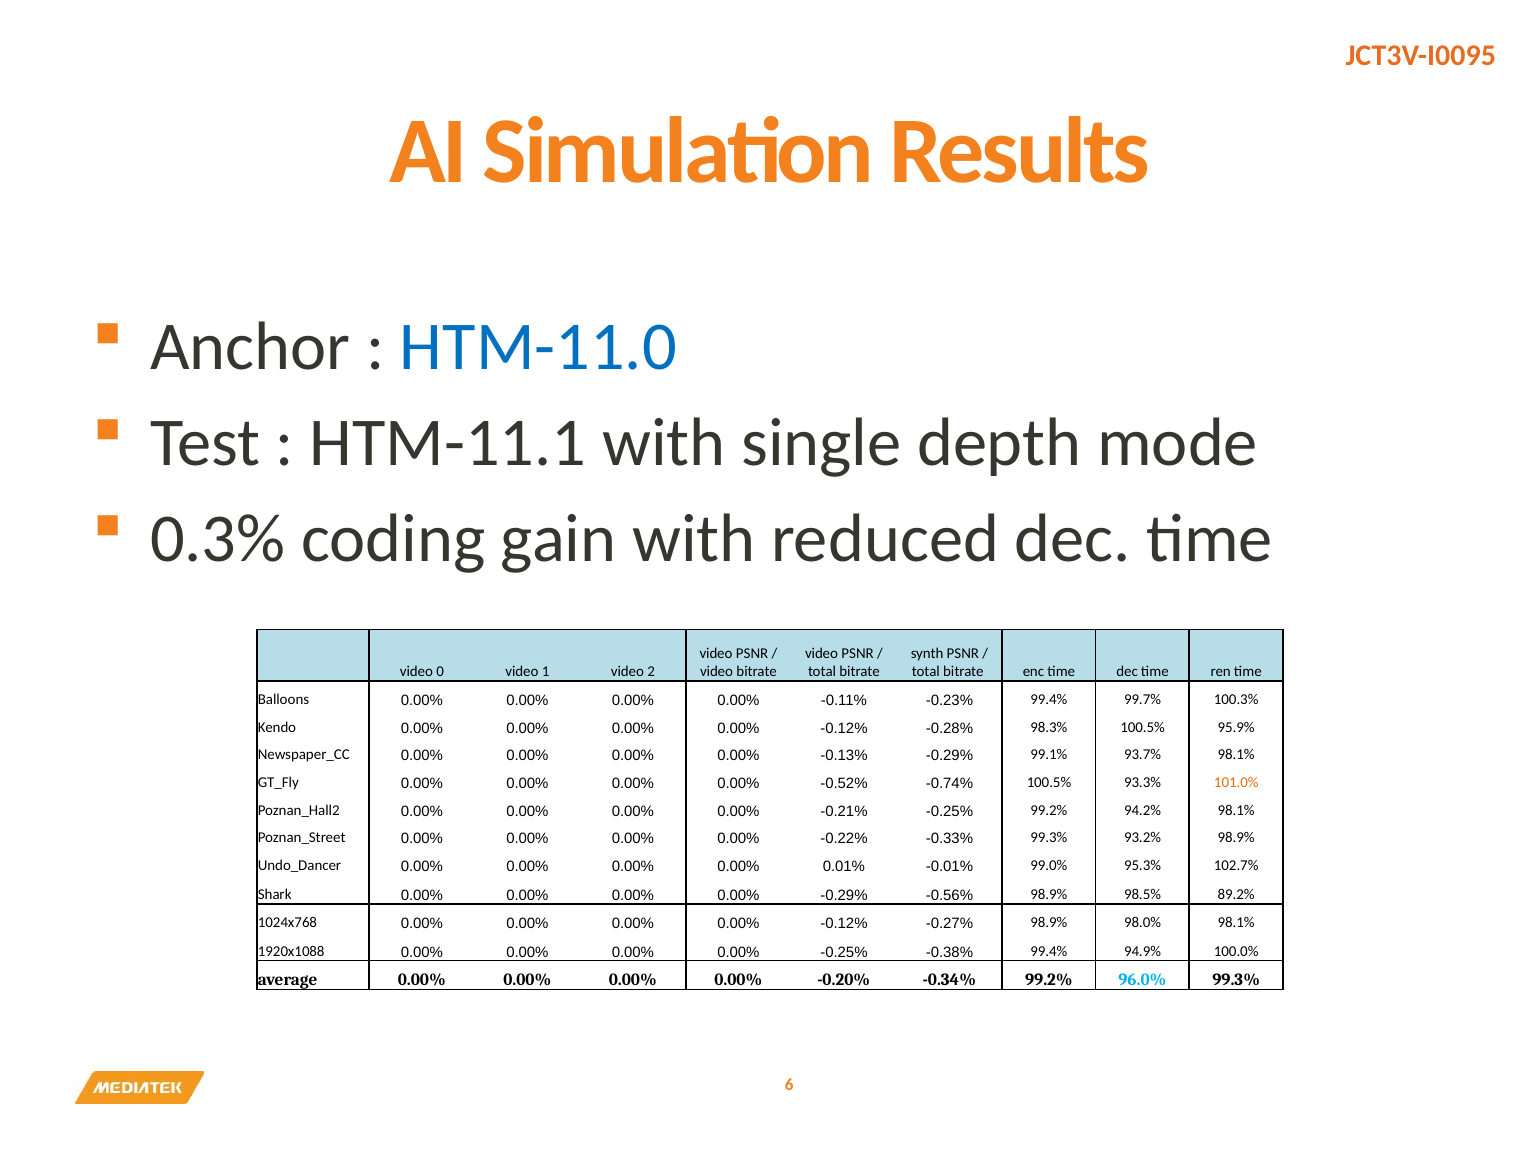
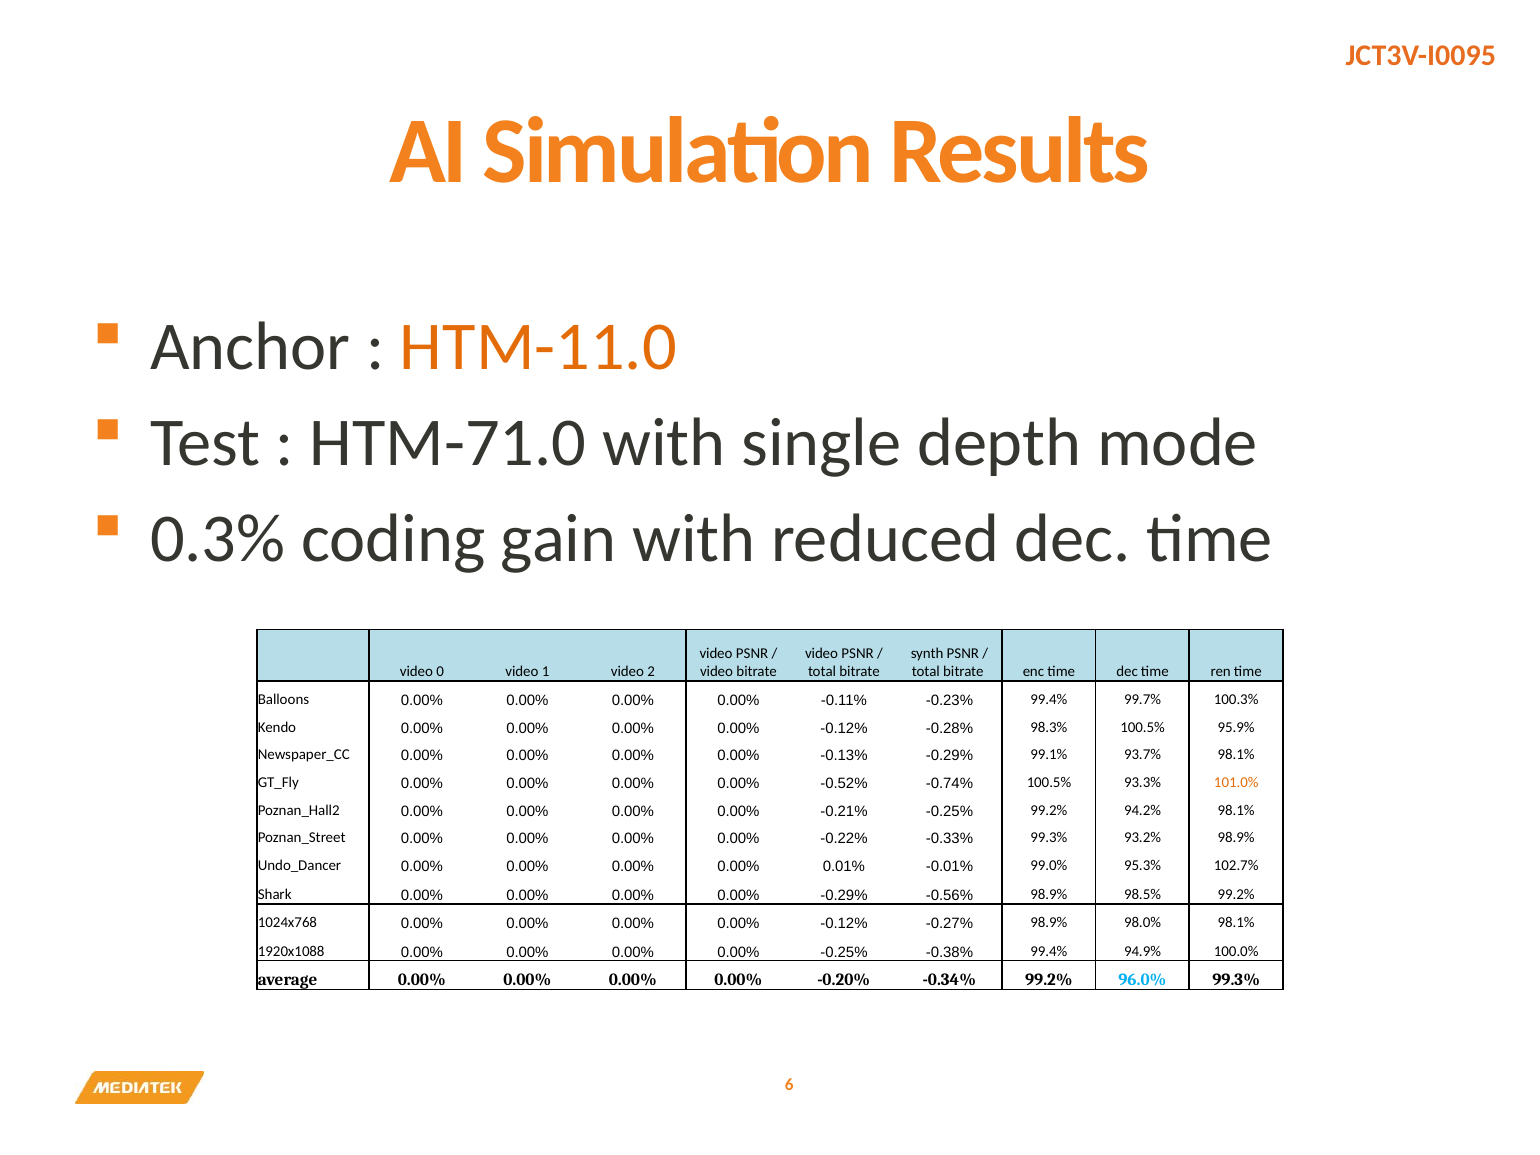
HTM-11.0 colour: blue -> orange
HTM-11.1: HTM-11.1 -> HTM-71.0
98.5% 89.2%: 89.2% -> 99.2%
